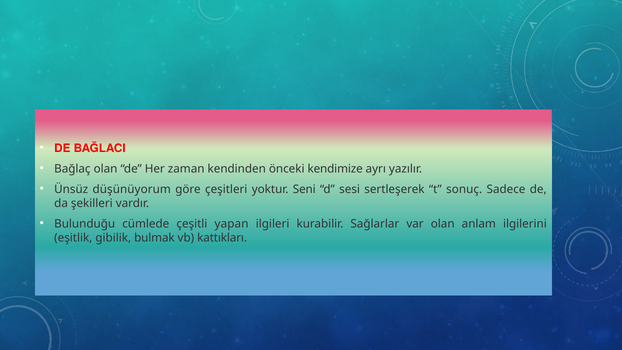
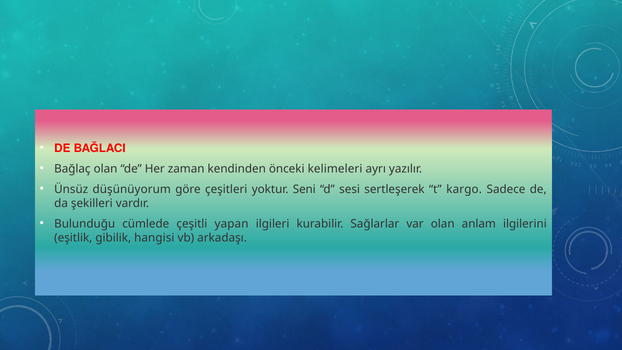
kendimize: kendimize -> kelimeleri
sonuç: sonuç -> kargo
bulmak: bulmak -> hangisi
kattıkları: kattıkları -> arkadaşı
